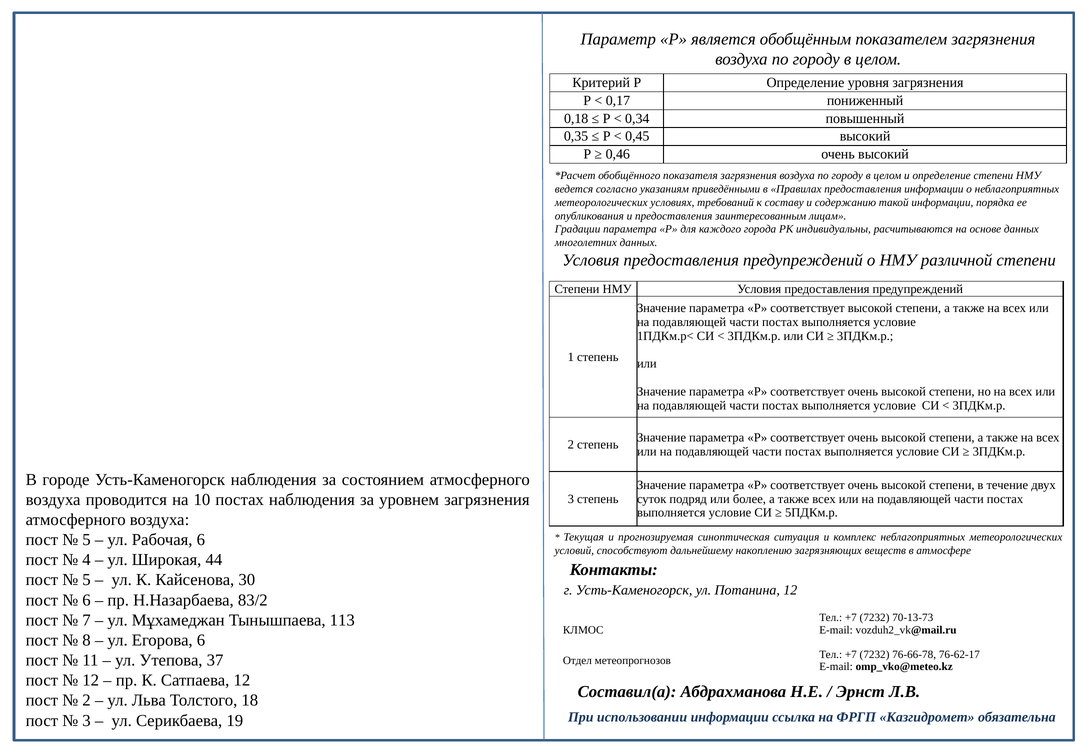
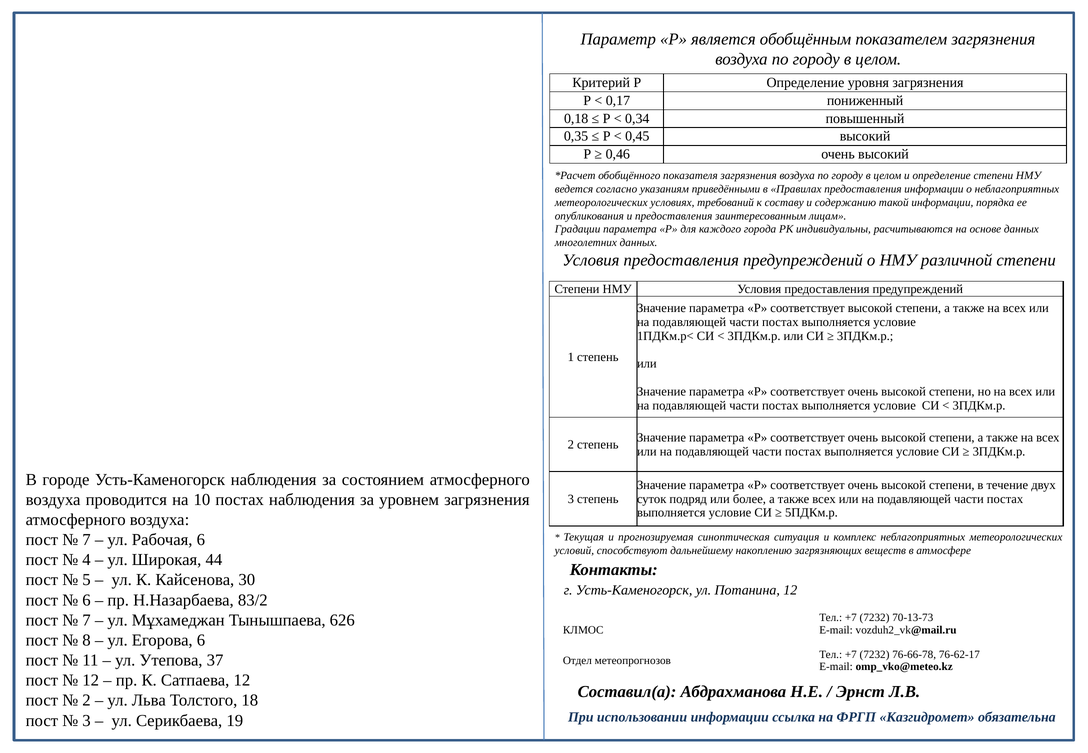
5 at (87, 540): 5 -> 7
113: 113 -> 626
